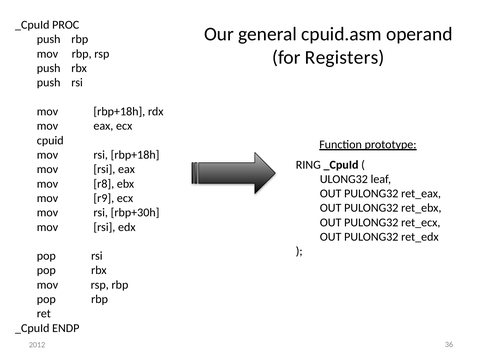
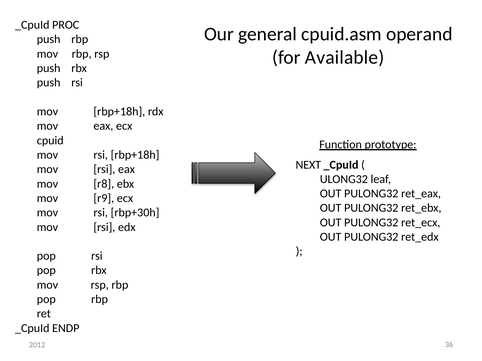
Registers: Registers -> Available
RING: RING -> NEXT
